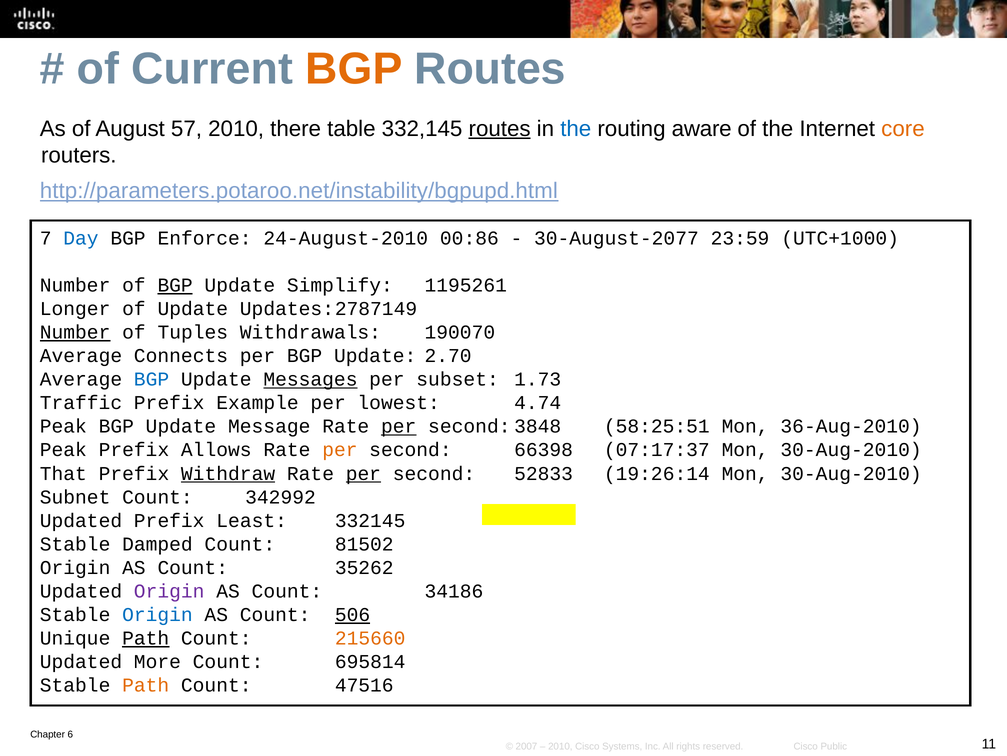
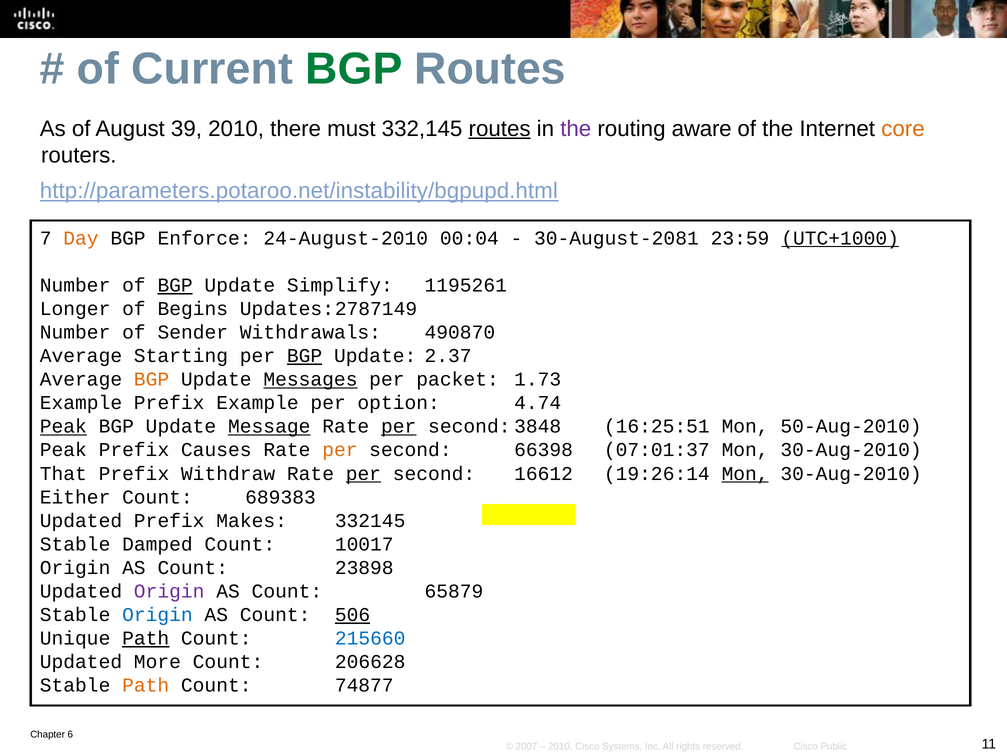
BGP at (354, 69) colour: orange -> green
57: 57 -> 39
table: table -> must
the at (576, 129) colour: blue -> purple
Day colour: blue -> orange
00:86: 00:86 -> 00:04
30-August-2077: 30-August-2077 -> 30-August-2081
UTC+1000 underline: none -> present
of Update: Update -> Begins
Number at (75, 332) underline: present -> none
Tuples: Tuples -> Sender
190070: 190070 -> 490870
Connects: Connects -> Starting
BGP at (305, 356) underline: none -> present
2.70: 2.70 -> 2.37
BGP at (152, 379) colour: blue -> orange
subset: subset -> packet
Traffic at (81, 403): Traffic -> Example
lowest: lowest -> option
Peak at (63, 426) underline: none -> present
Message underline: none -> present
58:25:51: 58:25:51 -> 16:25:51
36-Aug-2010: 36-Aug-2010 -> 50-Aug-2010
Allows: Allows -> Causes
07:17:37: 07:17:37 -> 07:01:37
Withdraw underline: present -> none
52833: 52833 -> 16612
Mon at (745, 473) underline: none -> present
Subnet: Subnet -> Either
342992: 342992 -> 689383
Least: Least -> Makes
81502: 81502 -> 10017
35262: 35262 -> 23898
34186: 34186 -> 65879
215660 colour: orange -> blue
695814: 695814 -> 206628
47516: 47516 -> 74877
